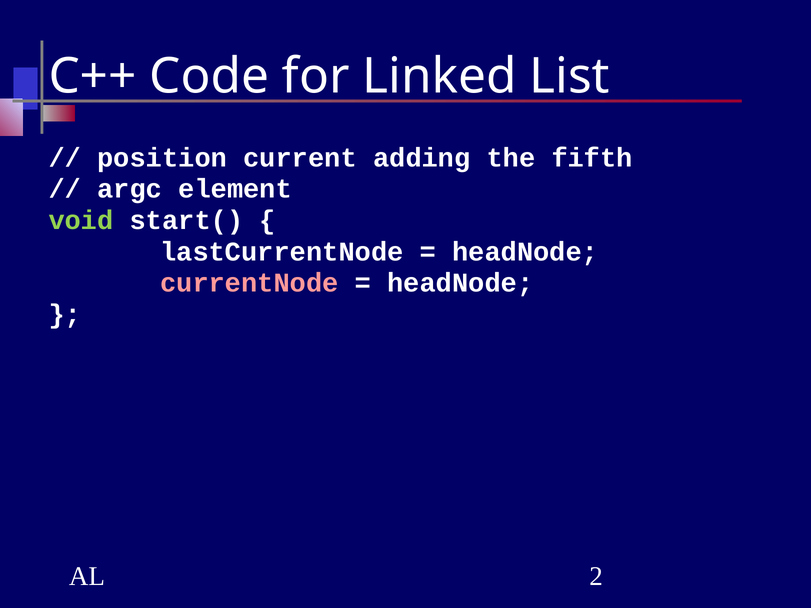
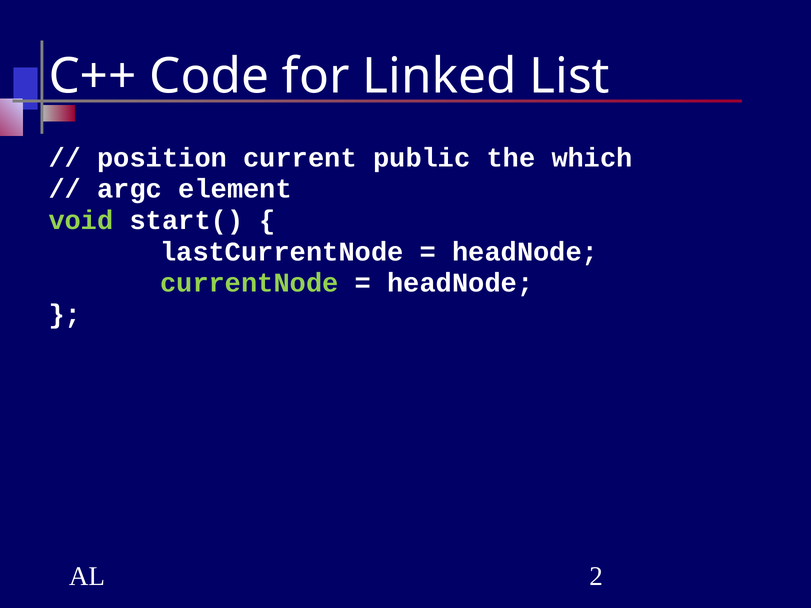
adding: adding -> public
fifth: fifth -> which
currentNode colour: pink -> light green
